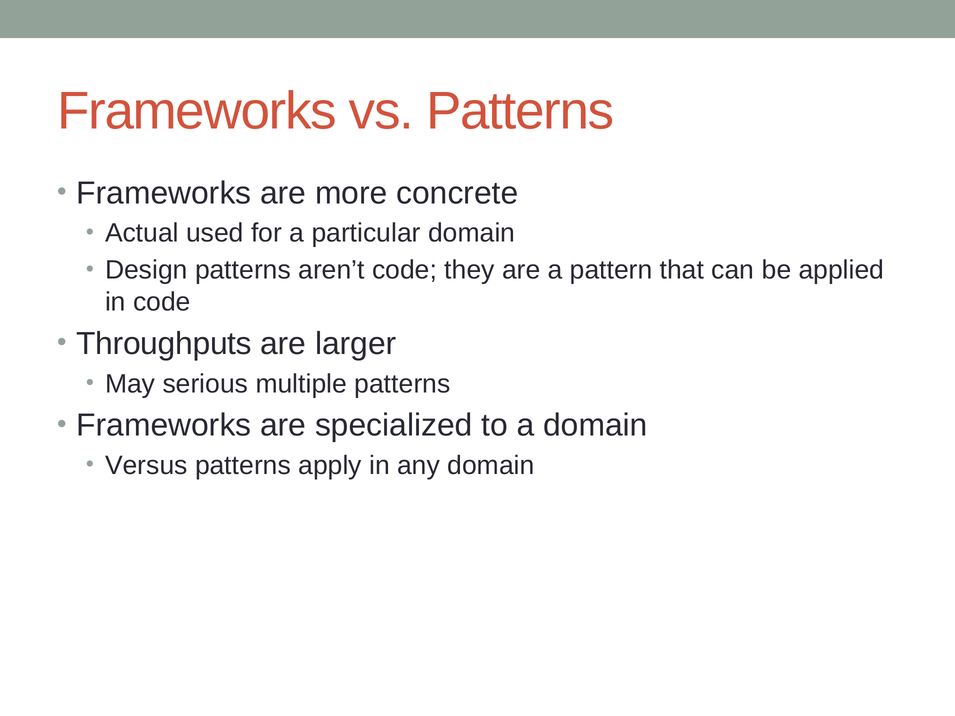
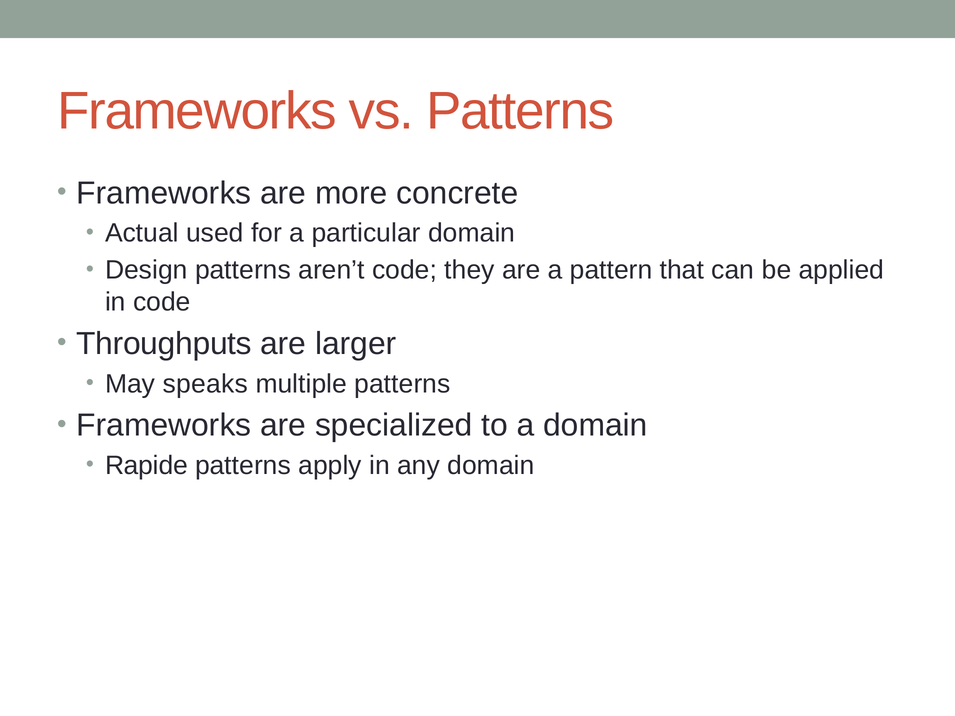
serious: serious -> speaks
Versus: Versus -> Rapide
